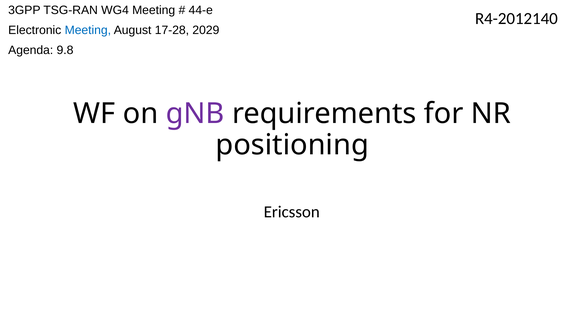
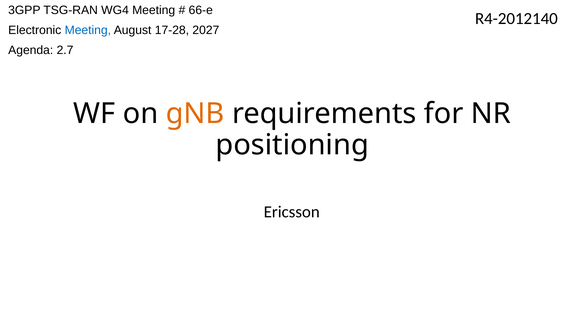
44-e: 44-e -> 66-e
2029: 2029 -> 2027
9.8: 9.8 -> 2.7
gNB colour: purple -> orange
